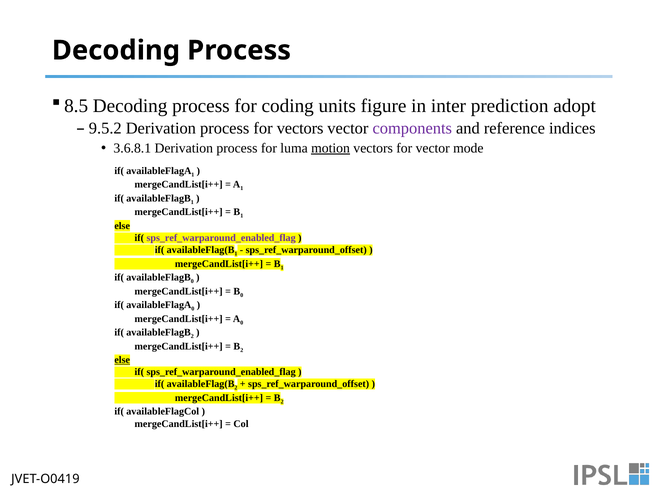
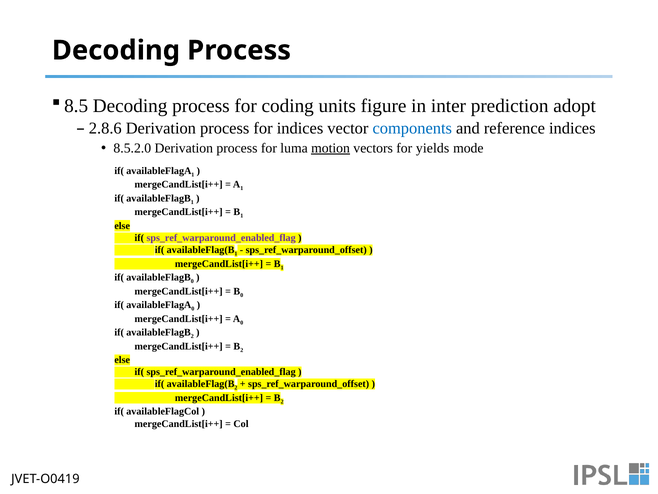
9.5.2: 9.5.2 -> 2.8.6
for vectors: vectors -> indices
components colour: purple -> blue
3.6.8.1: 3.6.8.1 -> 8.5.2.0
for vector: vector -> yields
else at (122, 360) underline: present -> none
